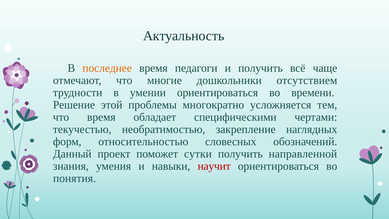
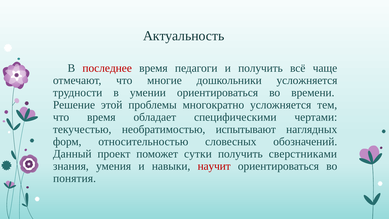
последнее colour: orange -> red
дошкольники отсутствием: отсутствием -> усложняется
закрепление: закрепление -> испытывают
направленной: направленной -> сверстниками
